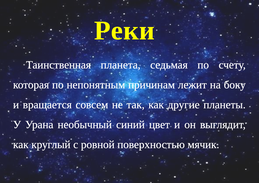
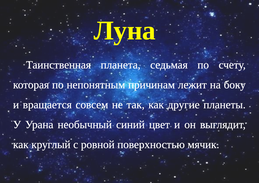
Реки: Реки -> Луна
